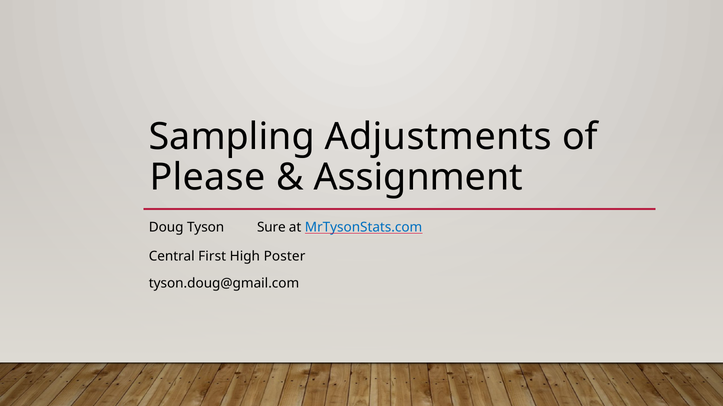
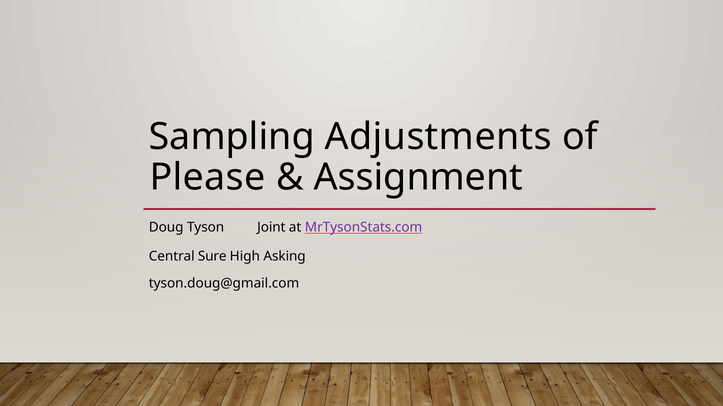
Sure: Sure -> Joint
MrTysonStats.com colour: blue -> purple
First: First -> Sure
Poster: Poster -> Asking
